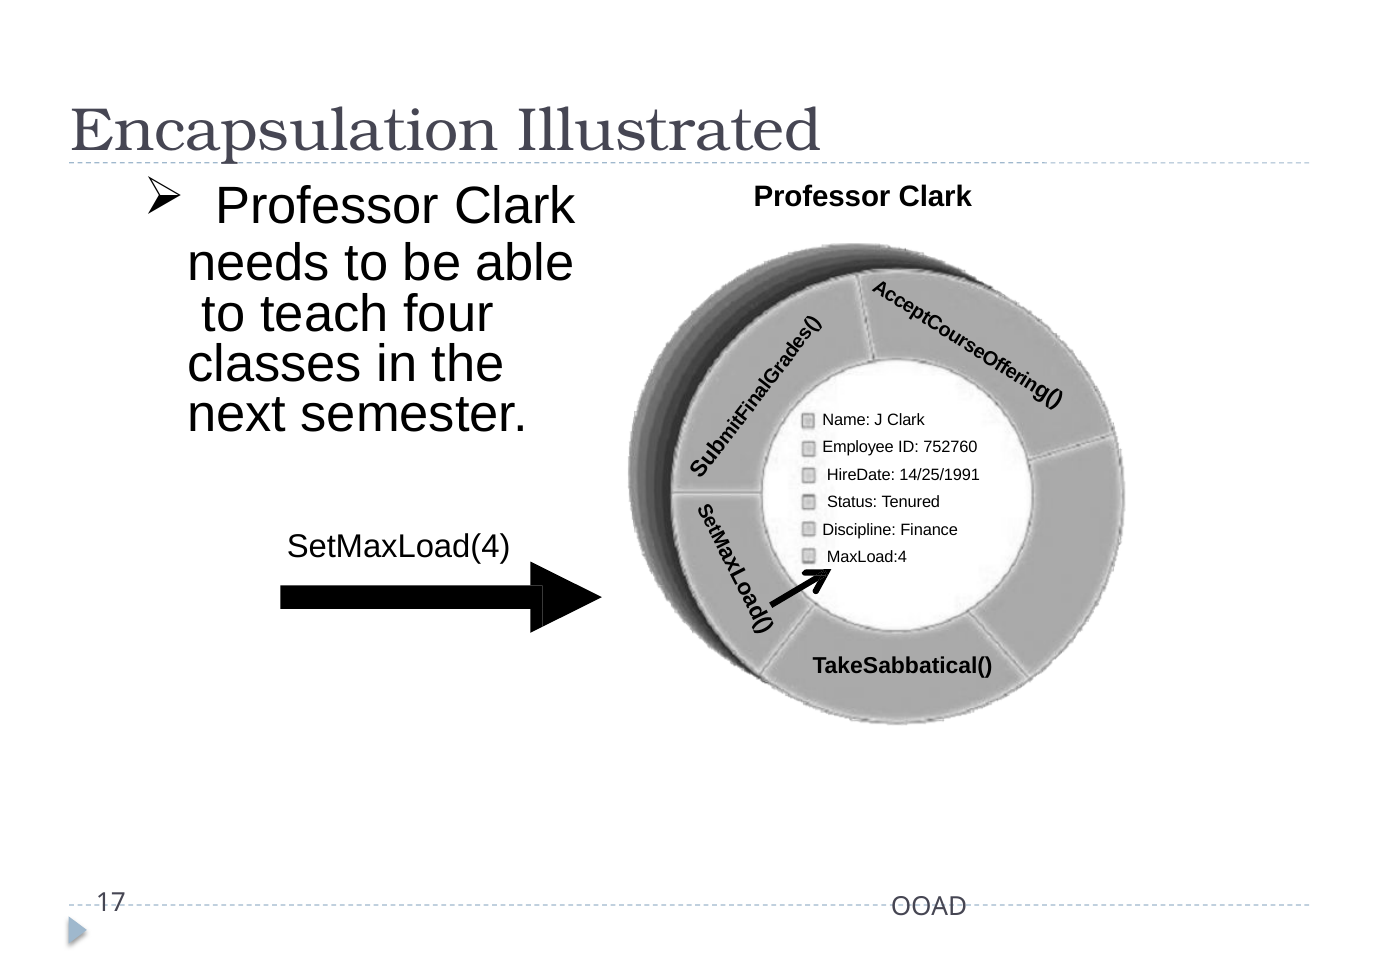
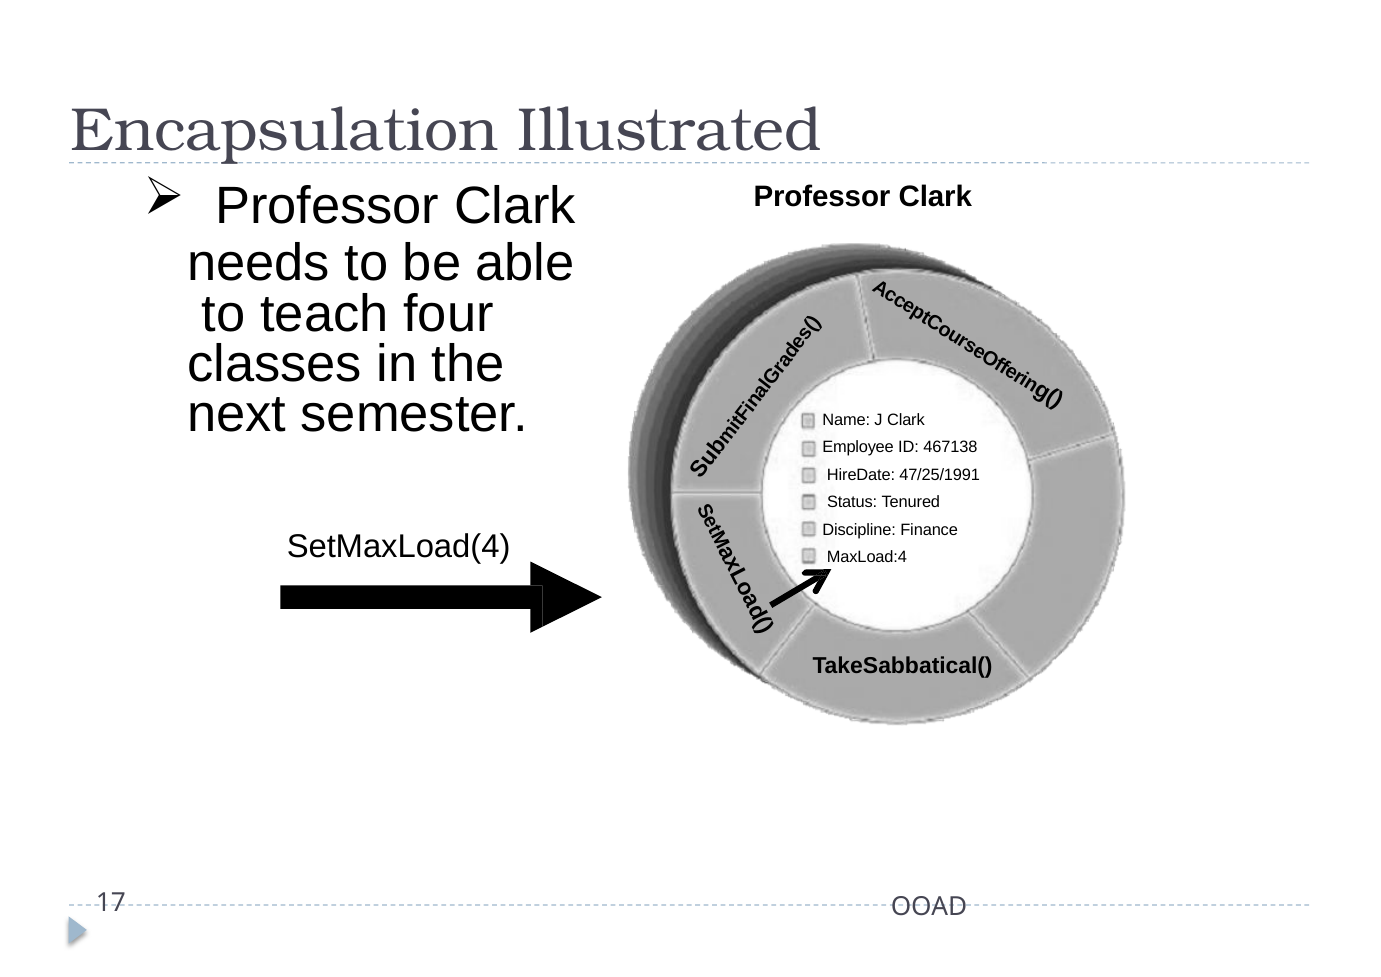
752760: 752760 -> 467138
14/25/1991: 14/25/1991 -> 47/25/1991
